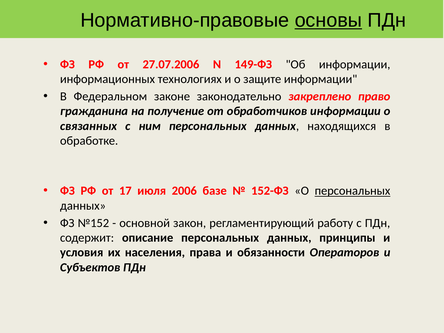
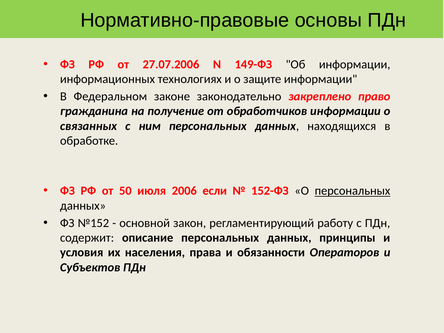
основы underline: present -> none
17: 17 -> 50
базе: базе -> если
